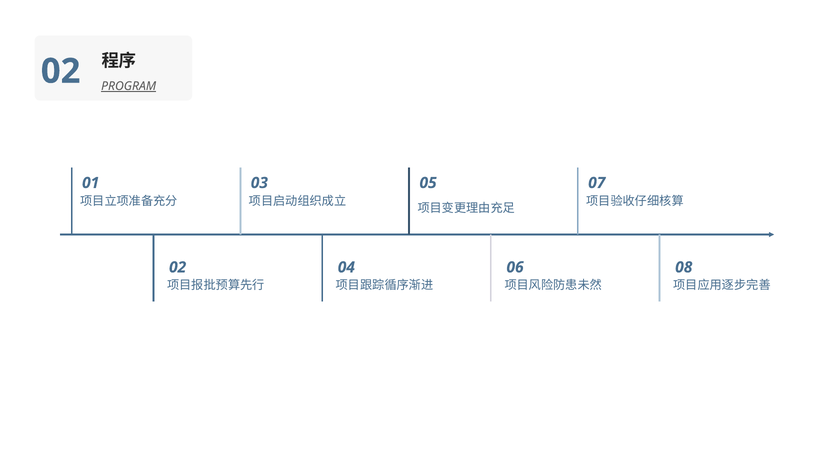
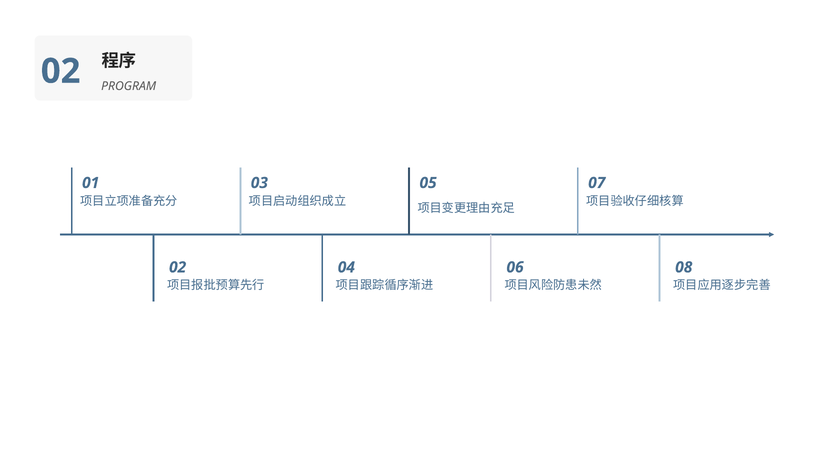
PROGRAM underline: present -> none
